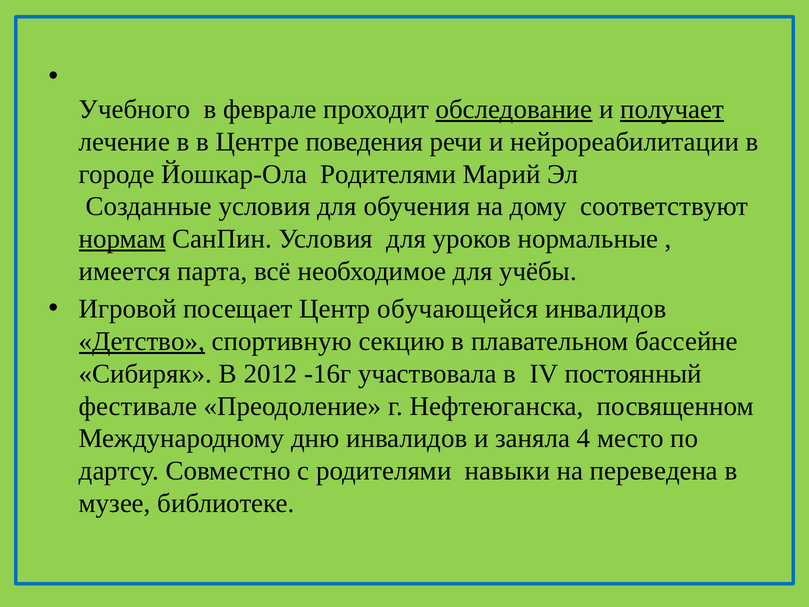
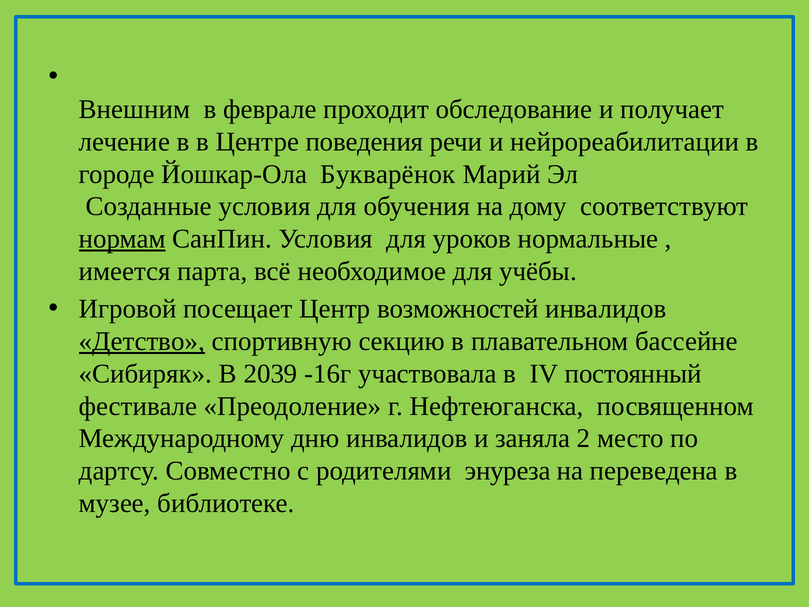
Учебного: Учебного -> Внешним
обследование underline: present -> none
получает underline: present -> none
Йошкар-Ола Родителями: Родителями -> Букварёнок
обучающейся: обучающейся -> возможностей
2012: 2012 -> 2039
4: 4 -> 2
навыки: навыки -> энуреза
